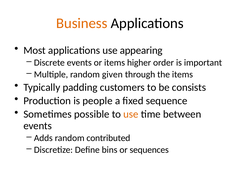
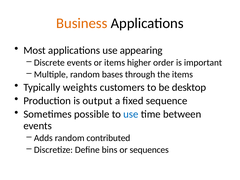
given: given -> bases
padding: padding -> weights
consists: consists -> desktop
people: people -> output
use at (131, 114) colour: orange -> blue
